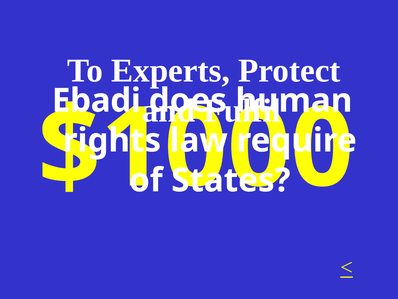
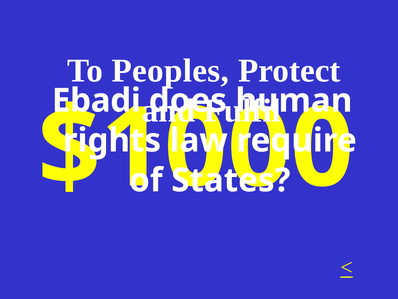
Experts: Experts -> Peoples
